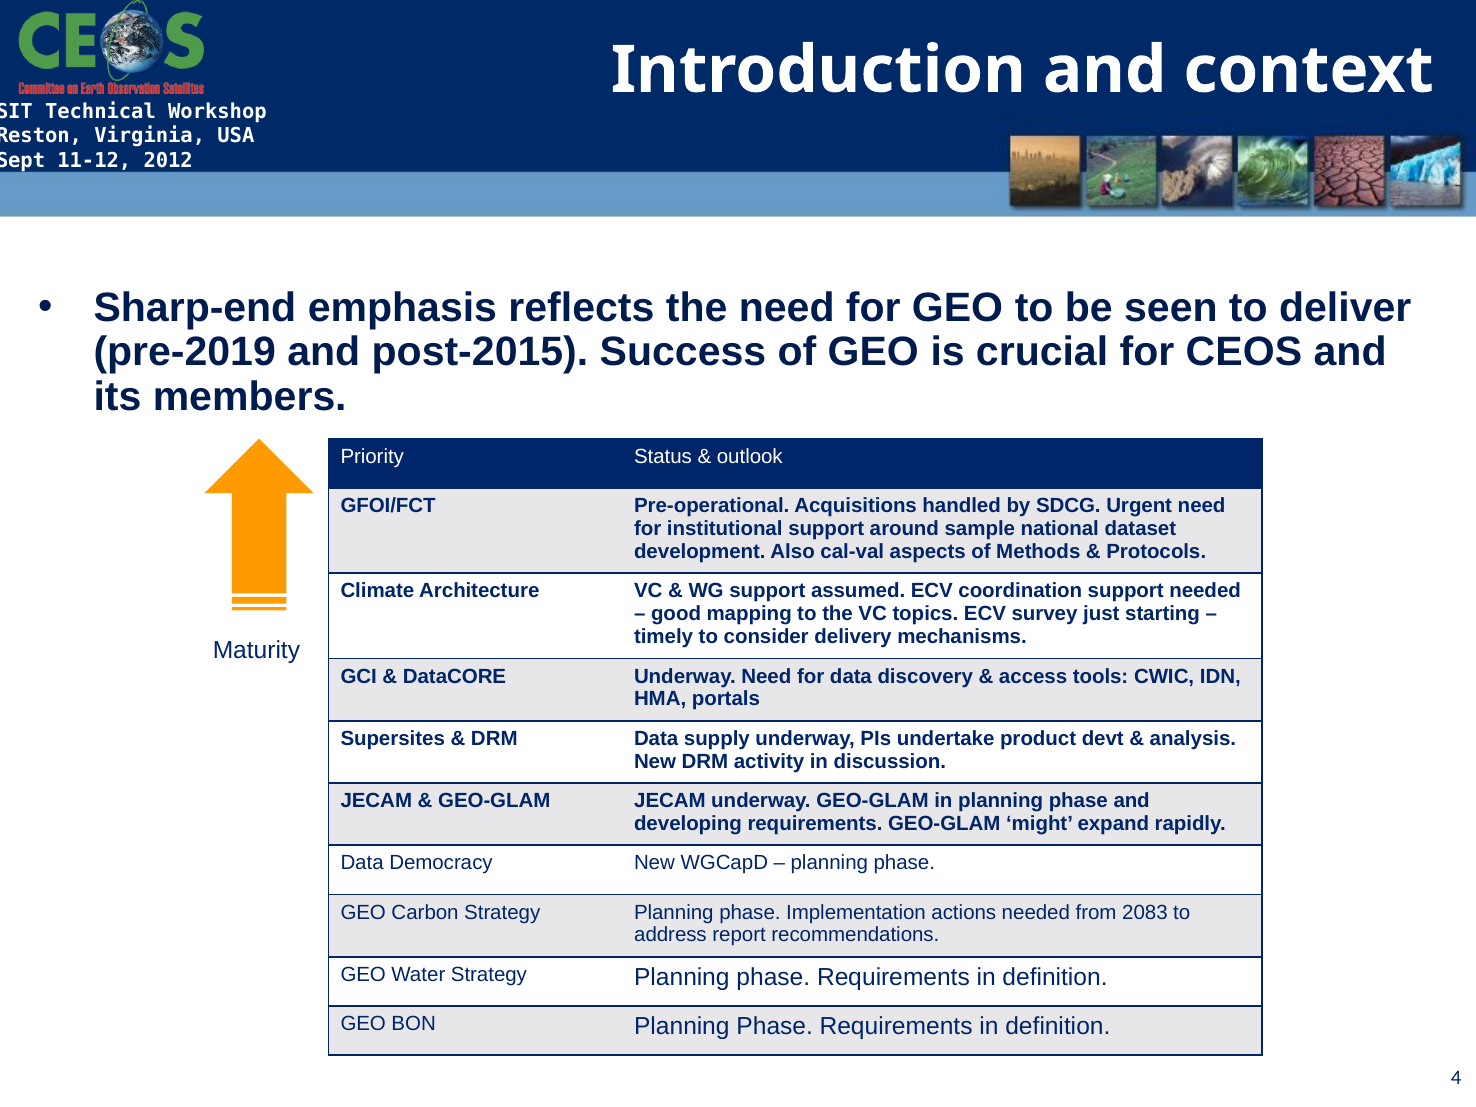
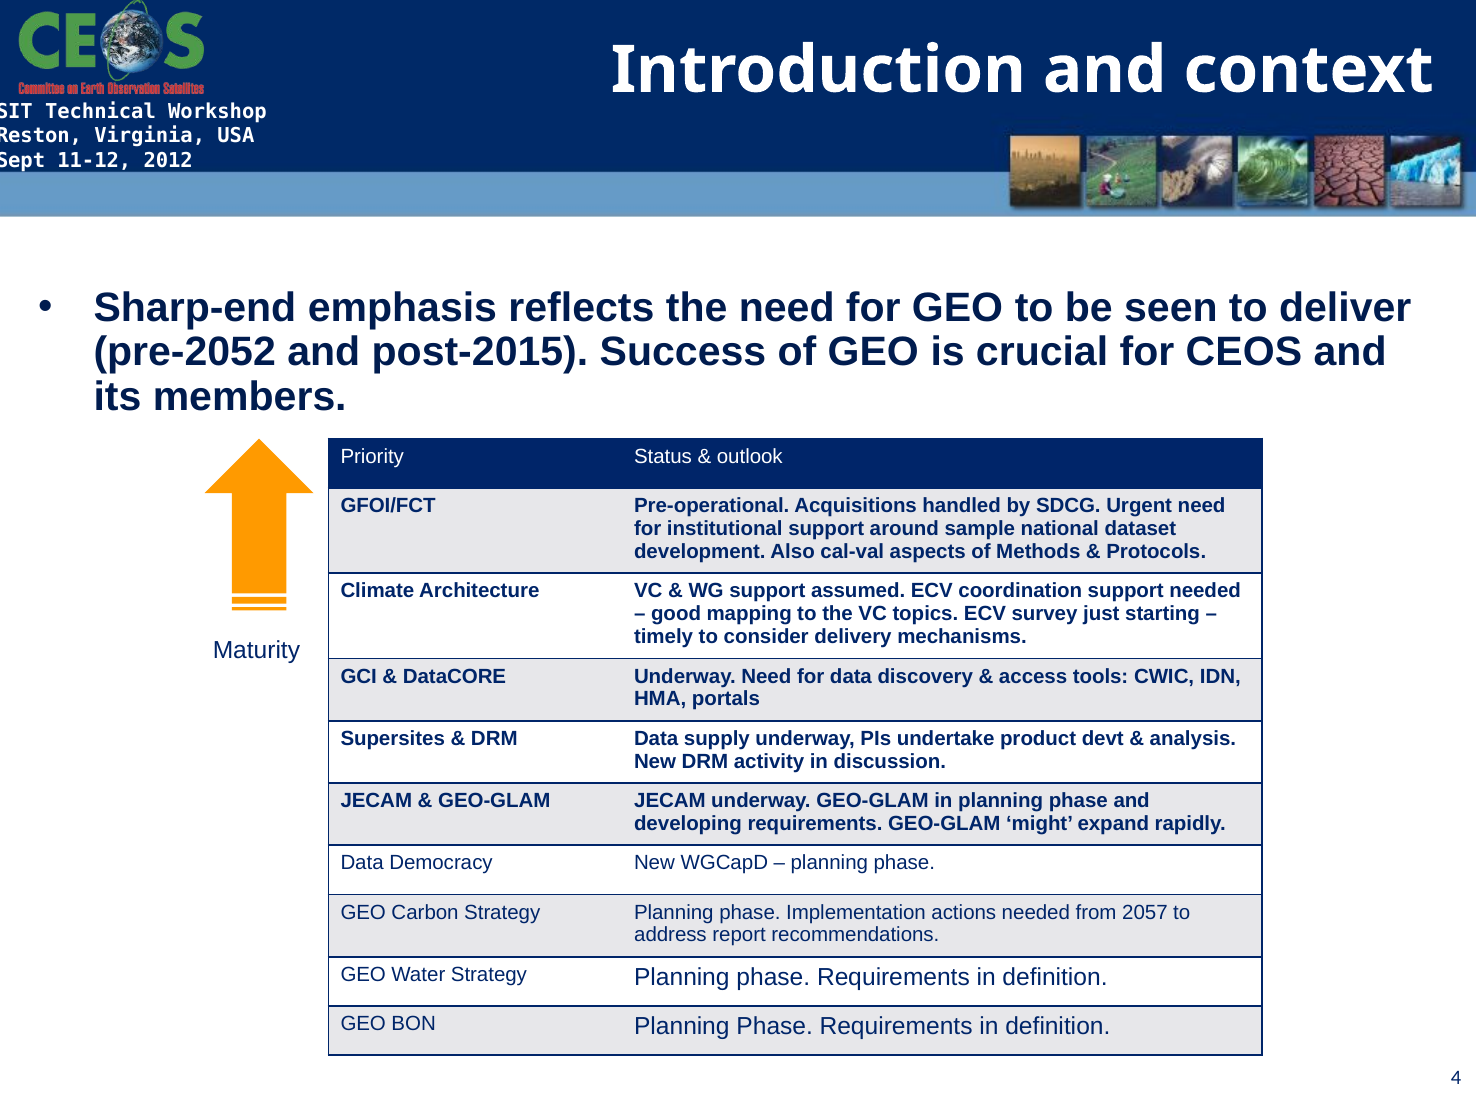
pre-2019: pre-2019 -> pre-2052
2083: 2083 -> 2057
